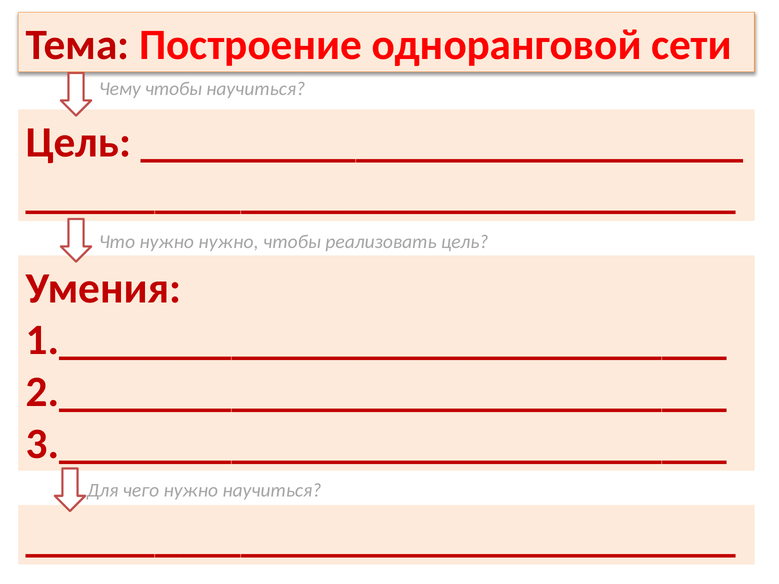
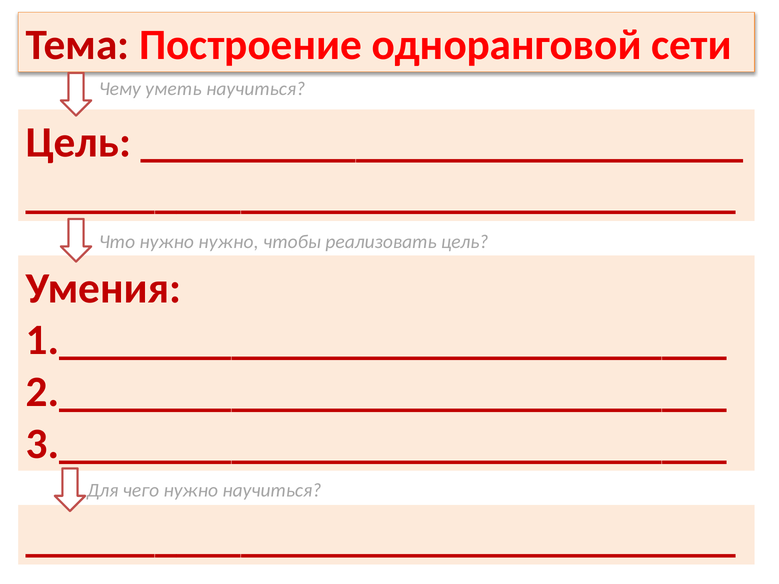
Чему чтобы: чтобы -> уметь
